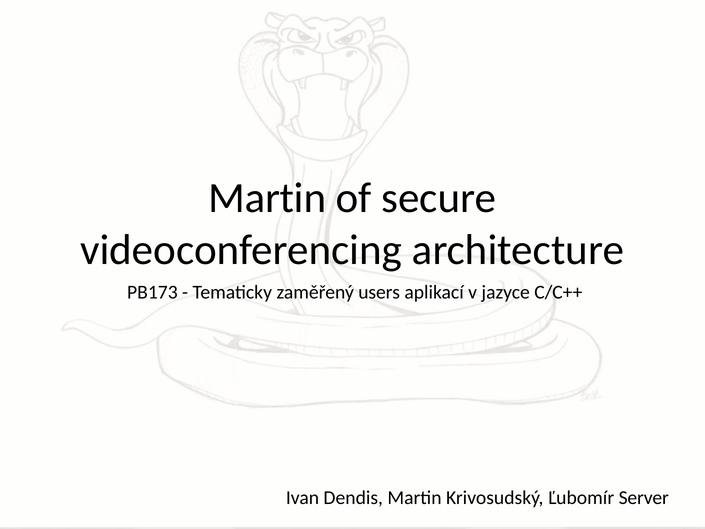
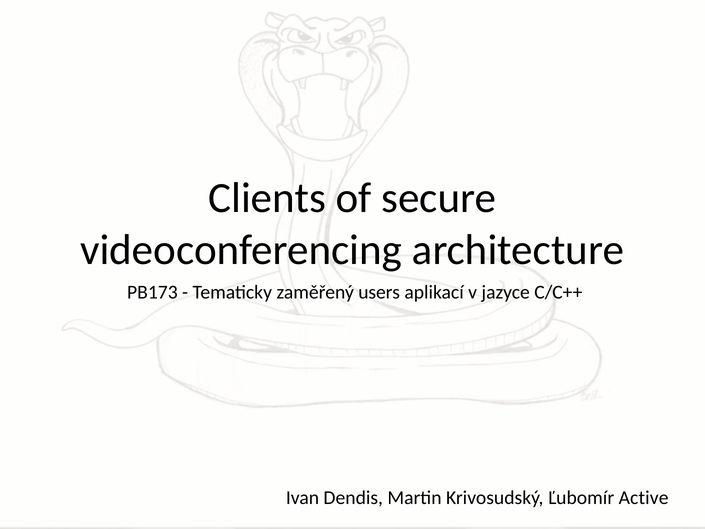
Martin at (267, 198): Martin -> Clients
Server: Server -> Active
